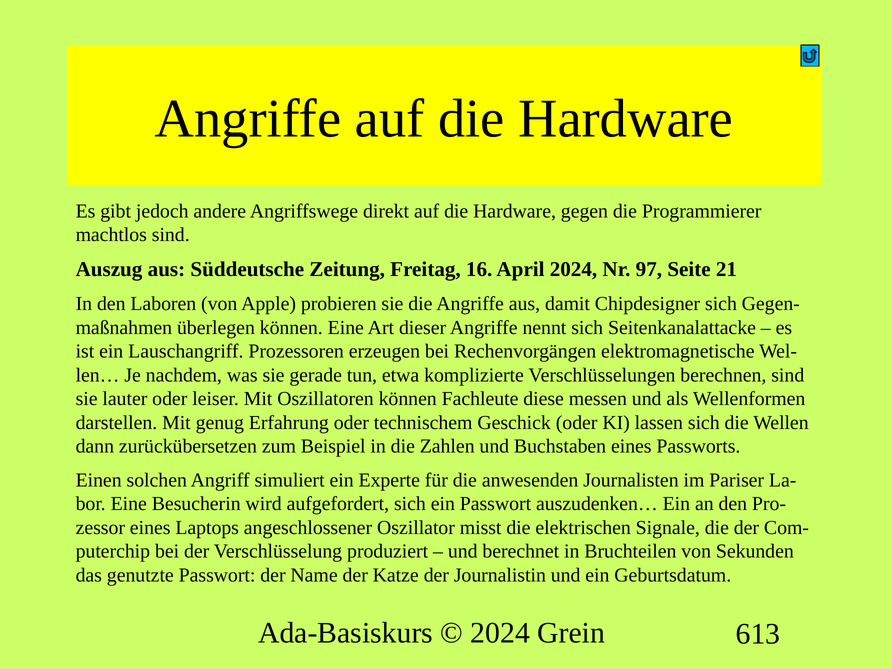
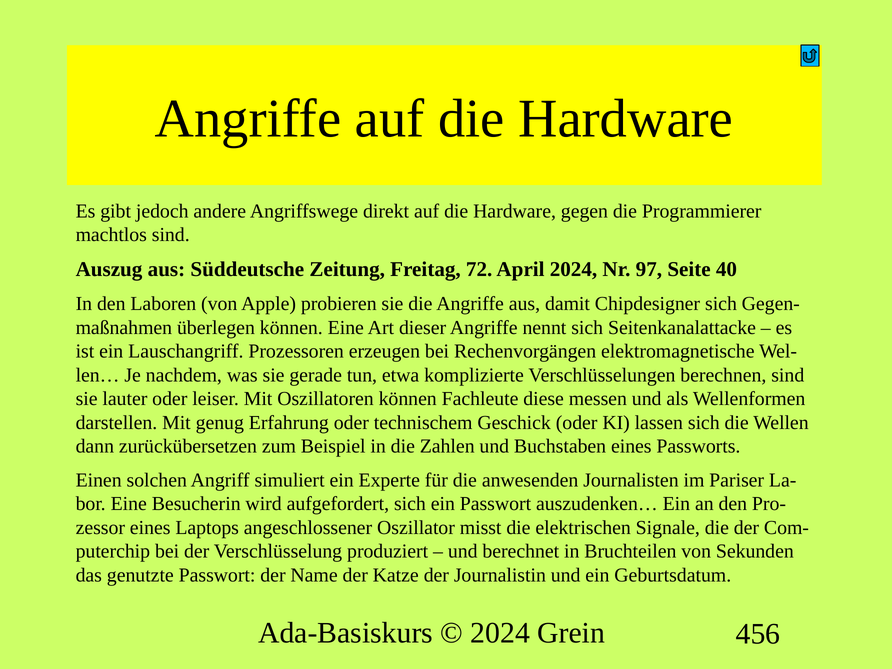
16: 16 -> 72
21: 21 -> 40
613: 613 -> 456
